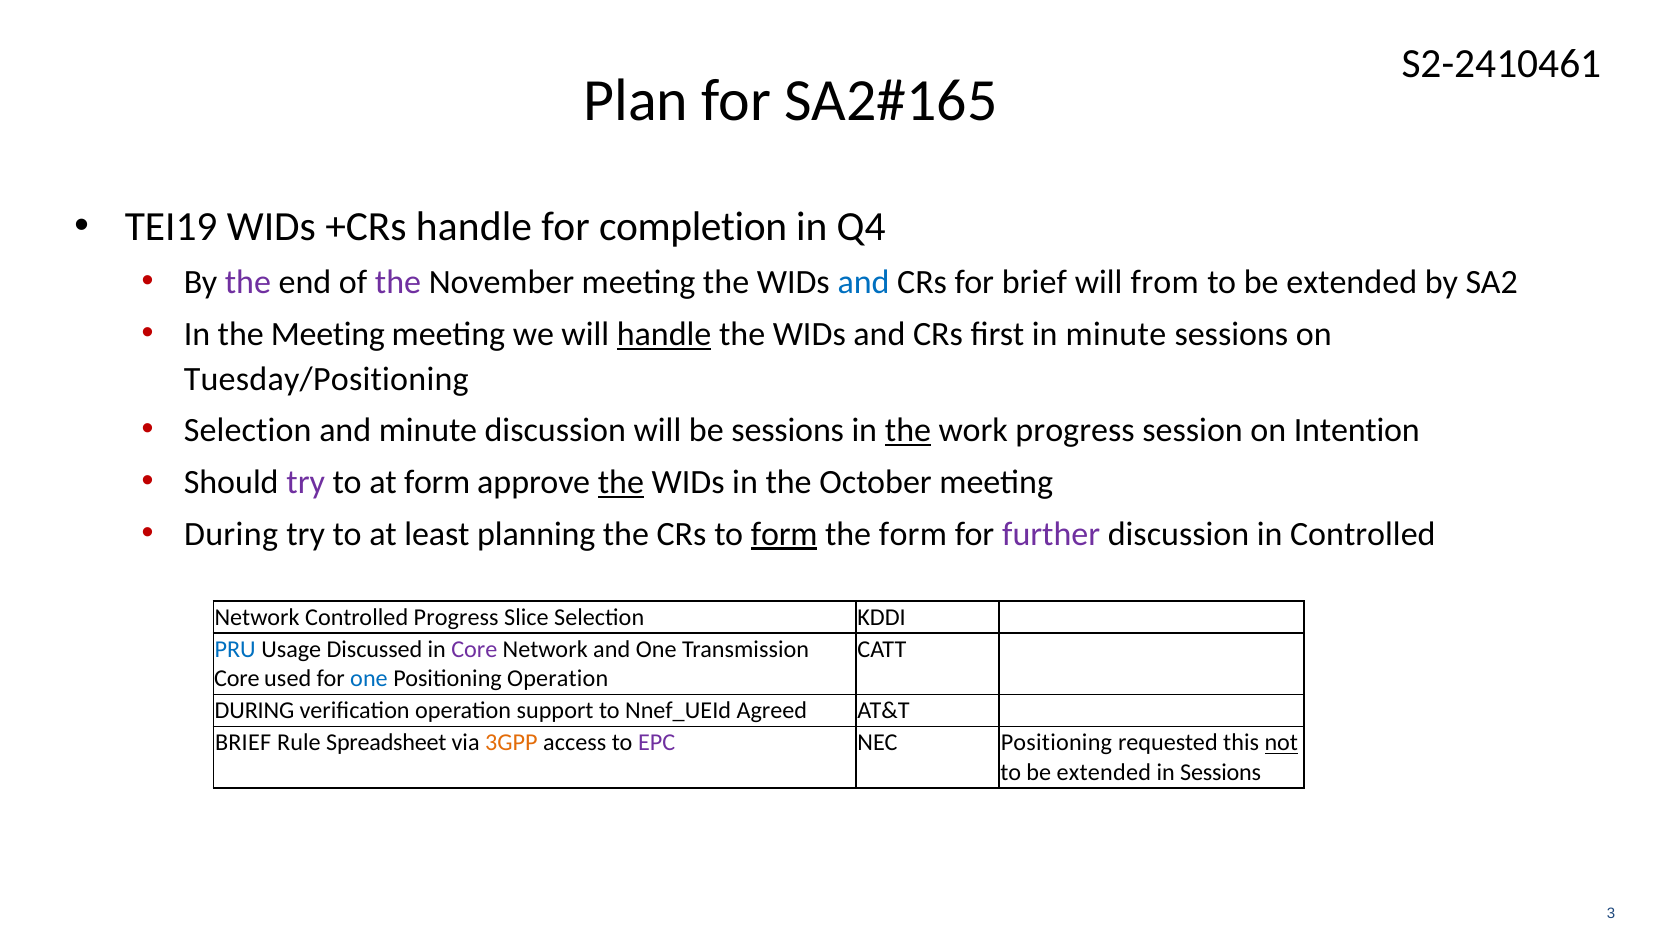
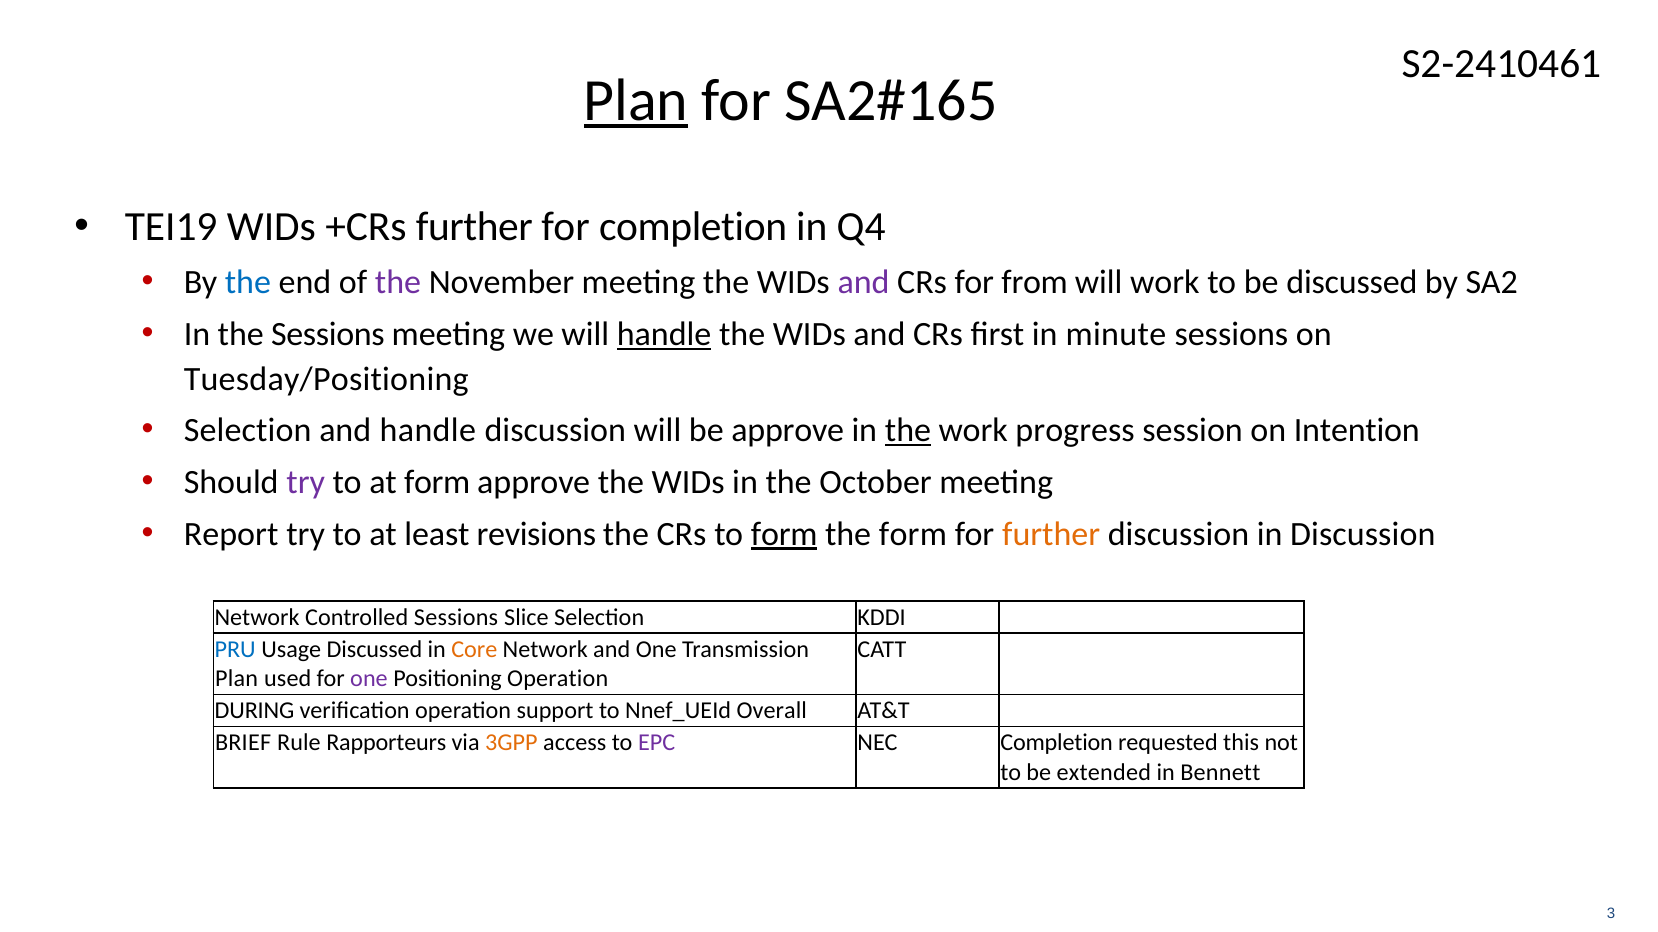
Plan at (636, 100) underline: none -> present
+CRs handle: handle -> further
the at (248, 283) colour: purple -> blue
and at (863, 283) colour: blue -> purple
for brief: brief -> from
will from: from -> work
extended at (1352, 283): extended -> discussed
the Meeting: Meeting -> Sessions
and minute: minute -> handle
be sessions: sessions -> approve
the at (621, 483) underline: present -> none
During at (231, 534): During -> Report
planning: planning -> revisions
further at (1051, 534) colour: purple -> orange
in Controlled: Controlled -> Discussion
Controlled Progress: Progress -> Sessions
Core at (474, 650) colour: purple -> orange
Core at (237, 679): Core -> Plan
one at (369, 679) colour: blue -> purple
Agreed: Agreed -> Overall
Spreadsheet: Spreadsheet -> Rapporteurs
NEC Positioning: Positioning -> Completion
not underline: present -> none
in Sessions: Sessions -> Bennett
